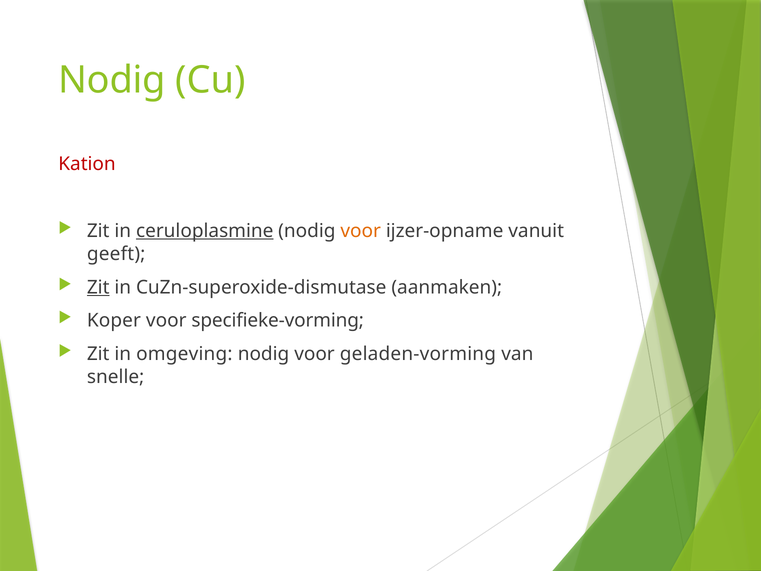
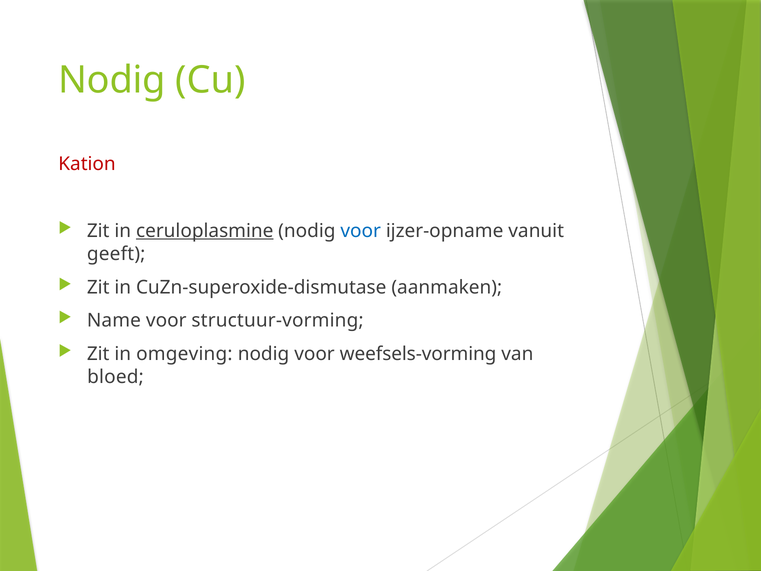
voor at (361, 231) colour: orange -> blue
Zit at (98, 287) underline: present -> none
Koper: Koper -> Name
specifieke-vorming: specifieke-vorming -> structuur-vorming
geladen-vorming: geladen-vorming -> weefsels-vorming
snelle: snelle -> bloed
